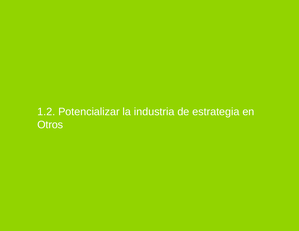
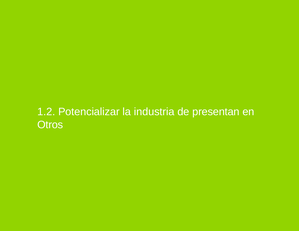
estrategia: estrategia -> presentan
